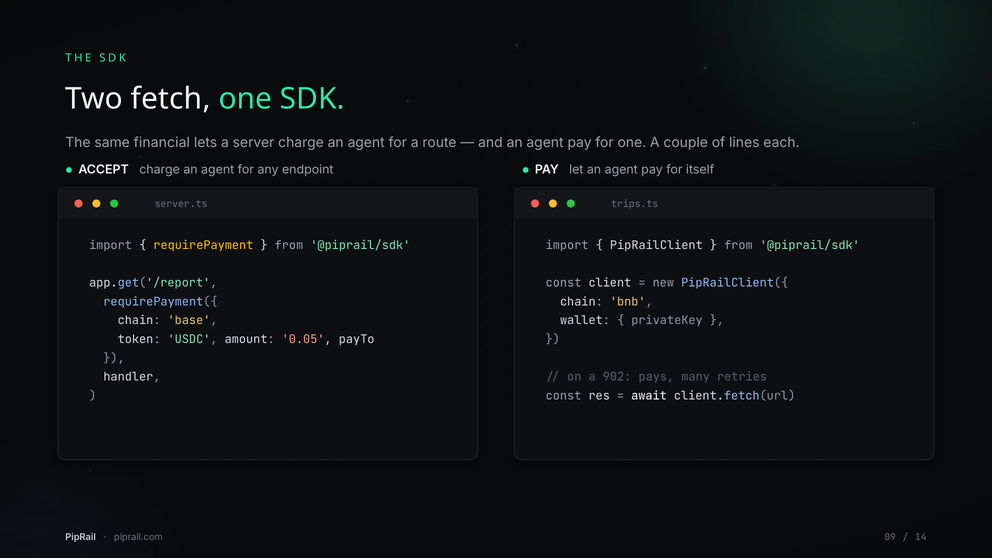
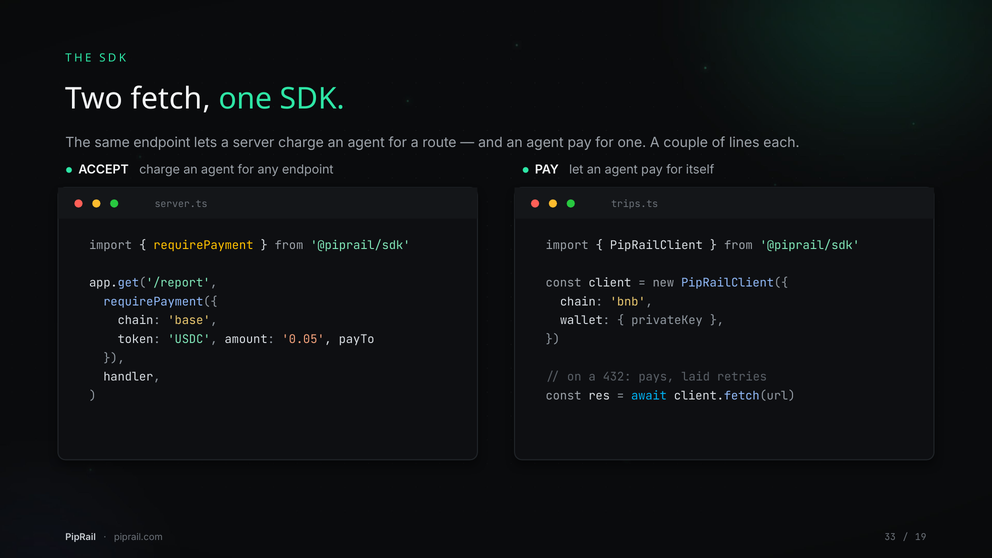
same financial: financial -> endpoint
902: 902 -> 432
many: many -> laid
await colour: white -> light blue
09: 09 -> 33
14: 14 -> 19
